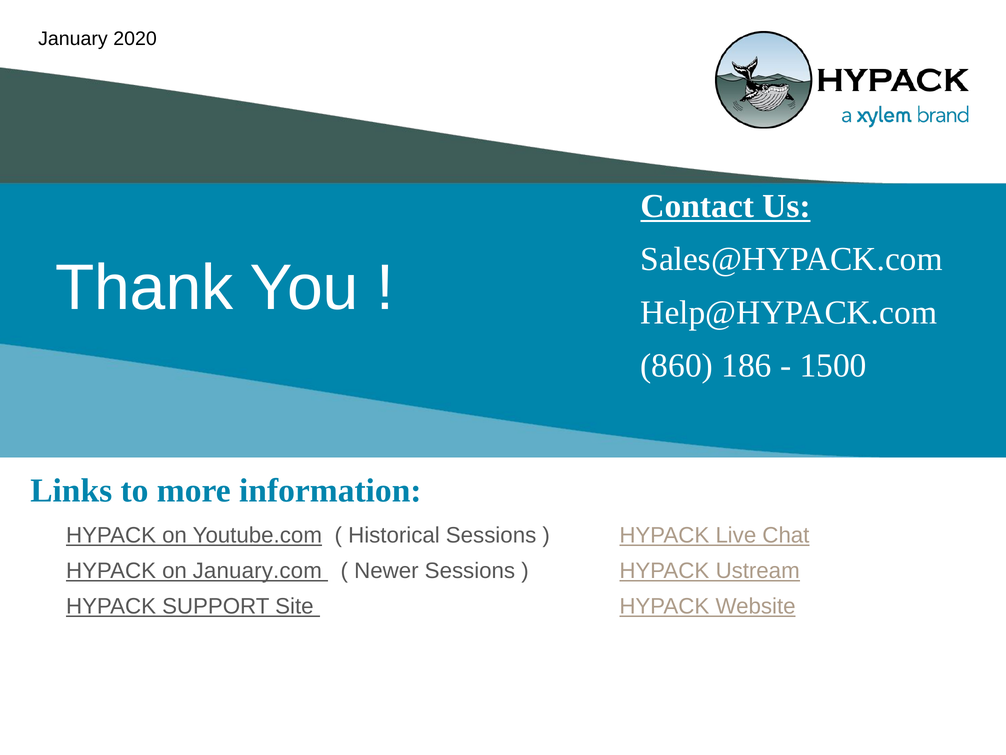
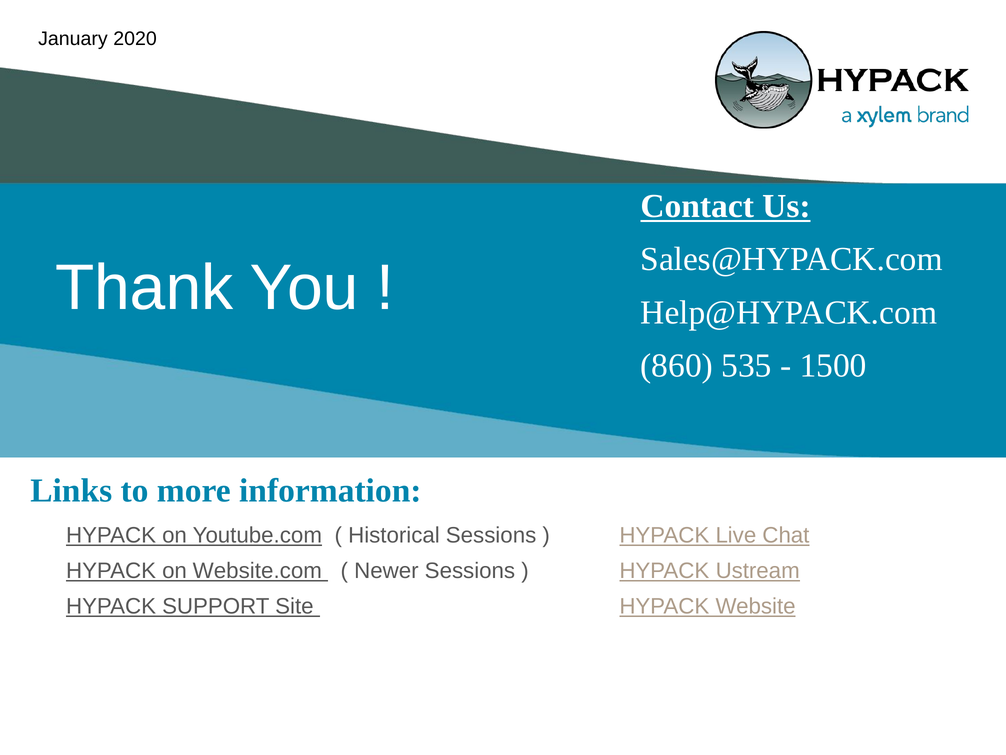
186: 186 -> 535
January.com: January.com -> Website.com
